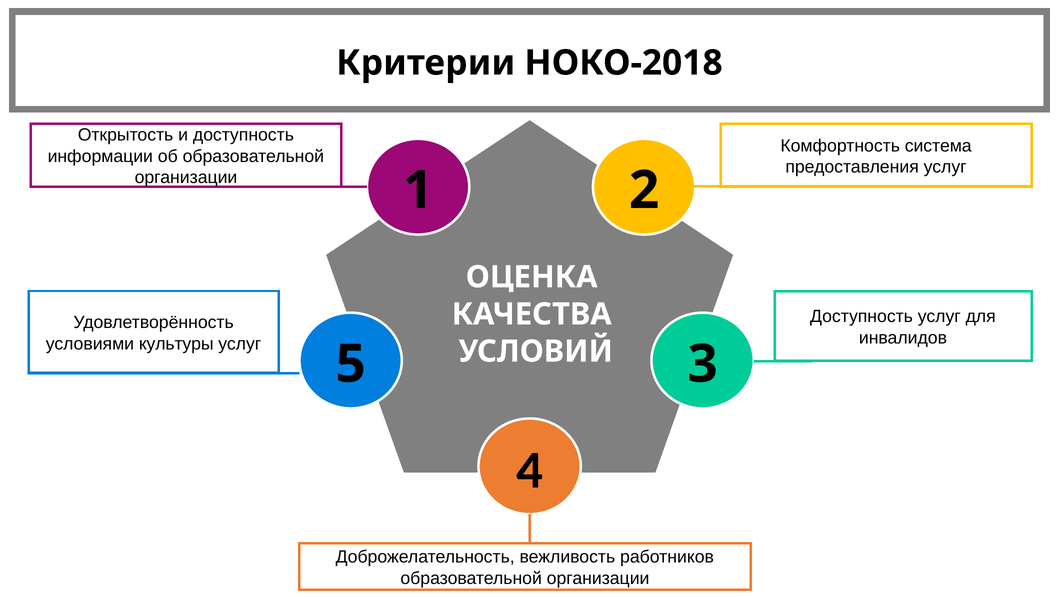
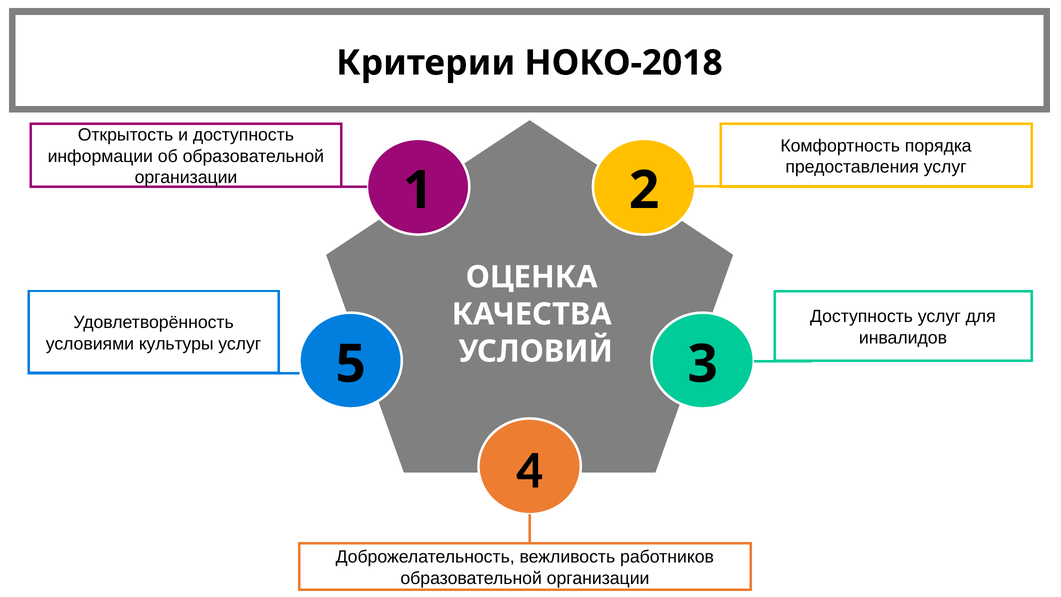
система: система -> порядка
